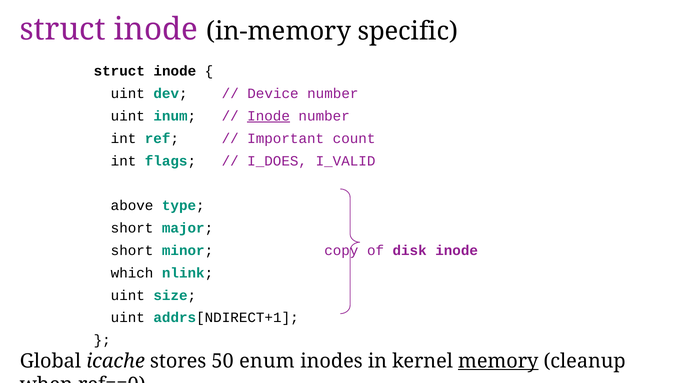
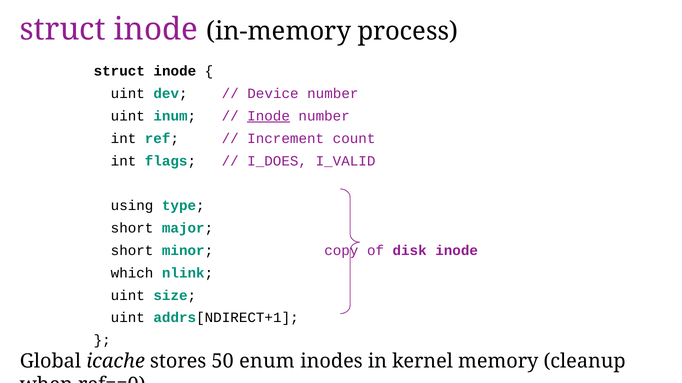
specific: specific -> process
Important: Important -> Increment
above: above -> using
memory underline: present -> none
